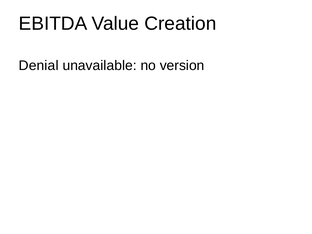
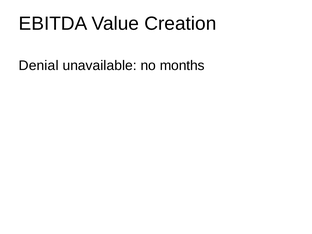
version: version -> months
